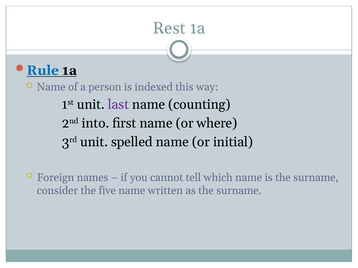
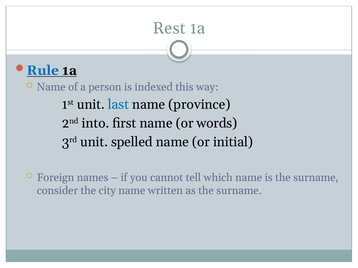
last colour: purple -> blue
counting: counting -> province
where: where -> words
five: five -> city
